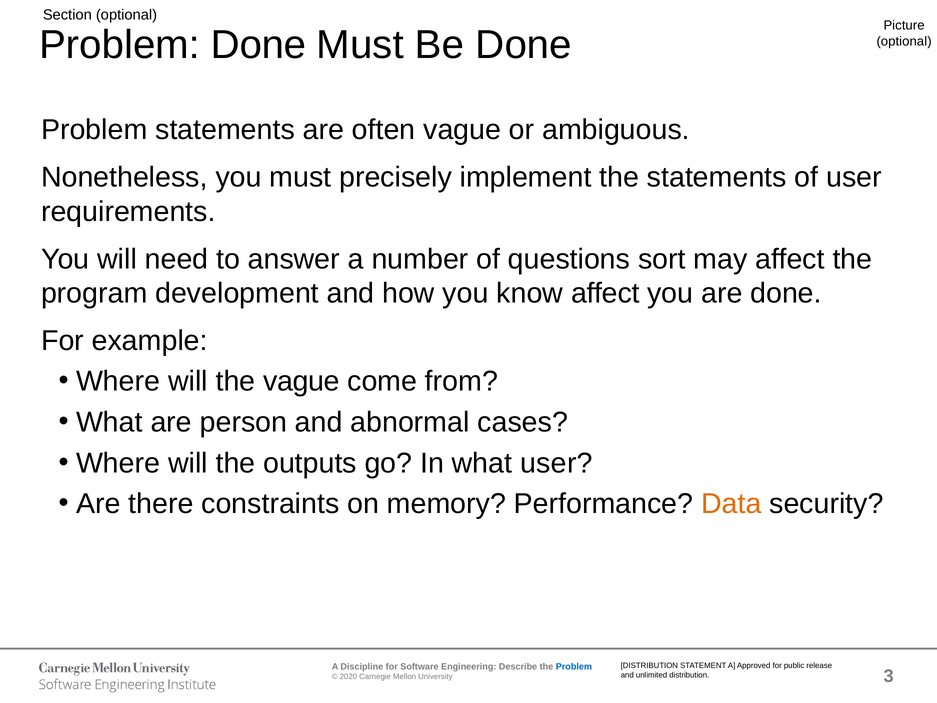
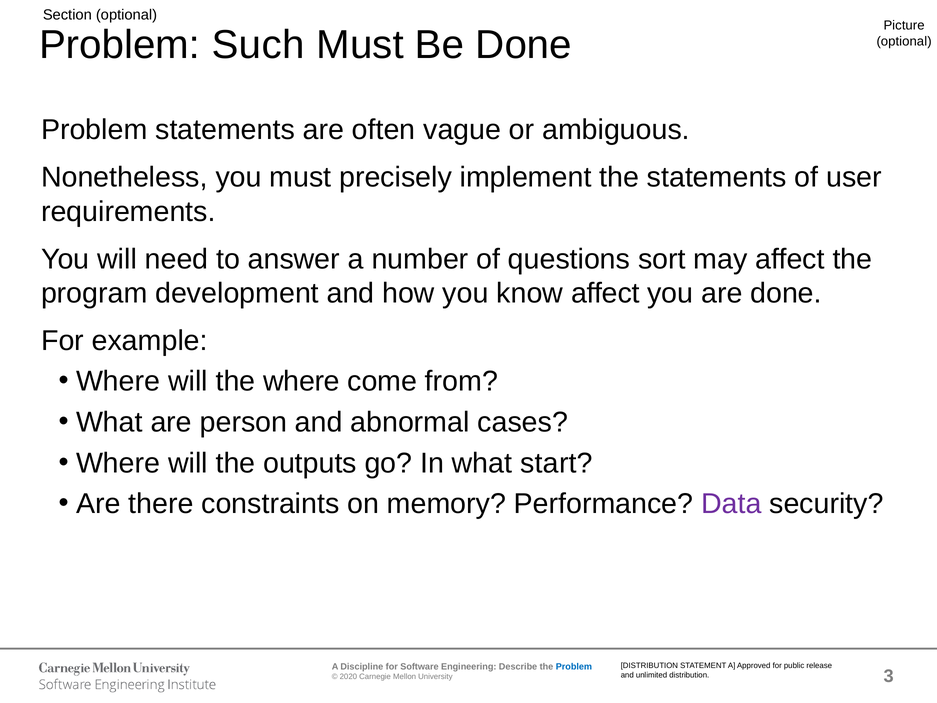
Problem Done: Done -> Such
the vague: vague -> where
what user: user -> start
Data colour: orange -> purple
